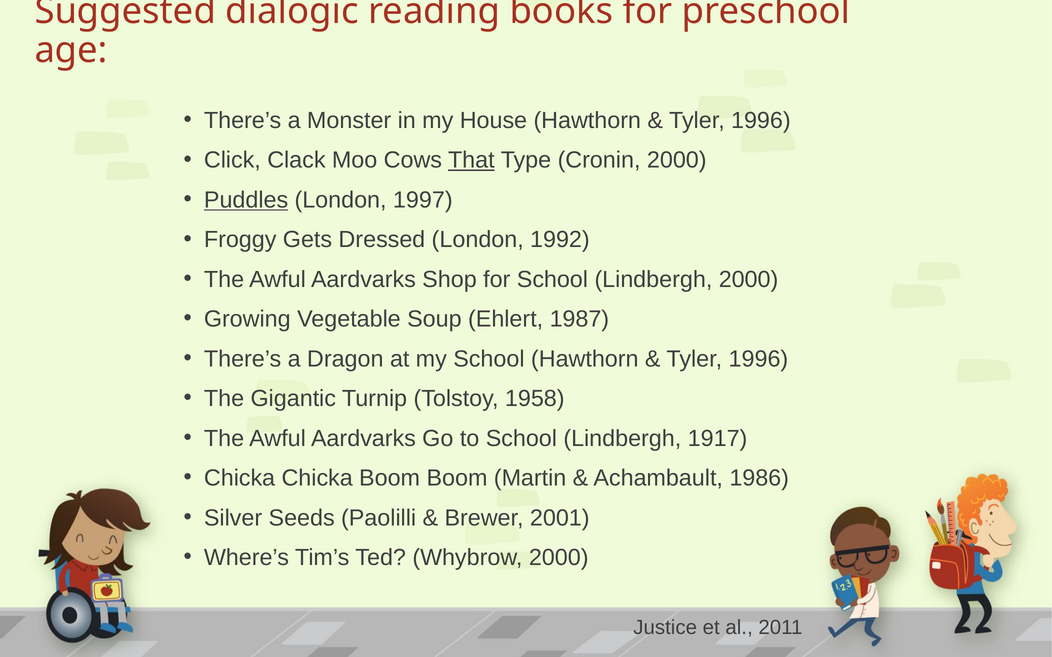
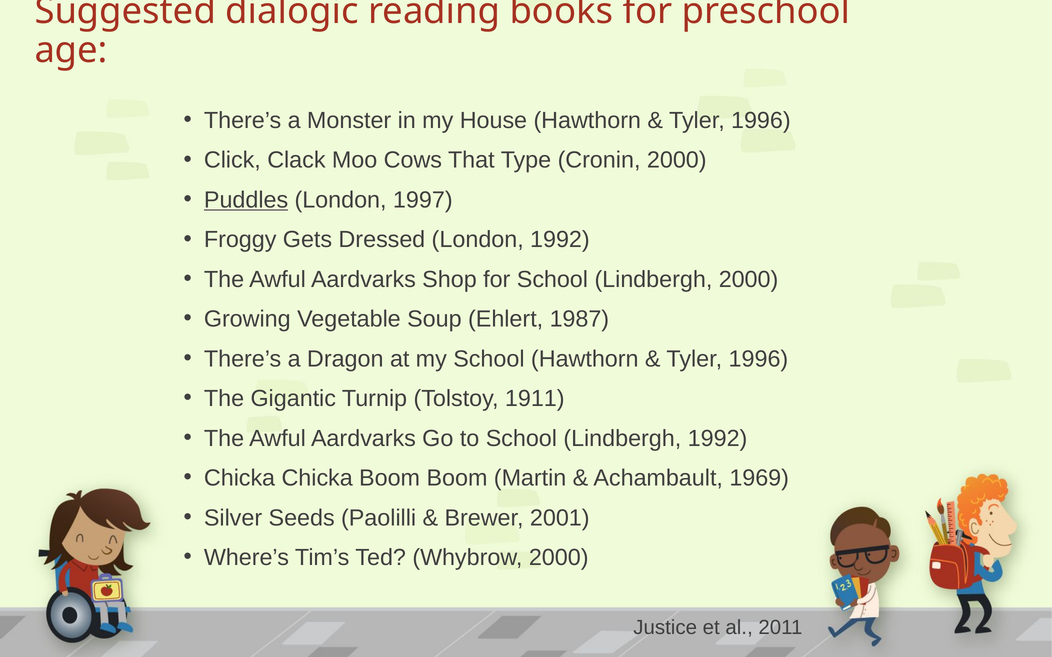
That underline: present -> none
1958: 1958 -> 1911
Lindbergh 1917: 1917 -> 1992
1986: 1986 -> 1969
